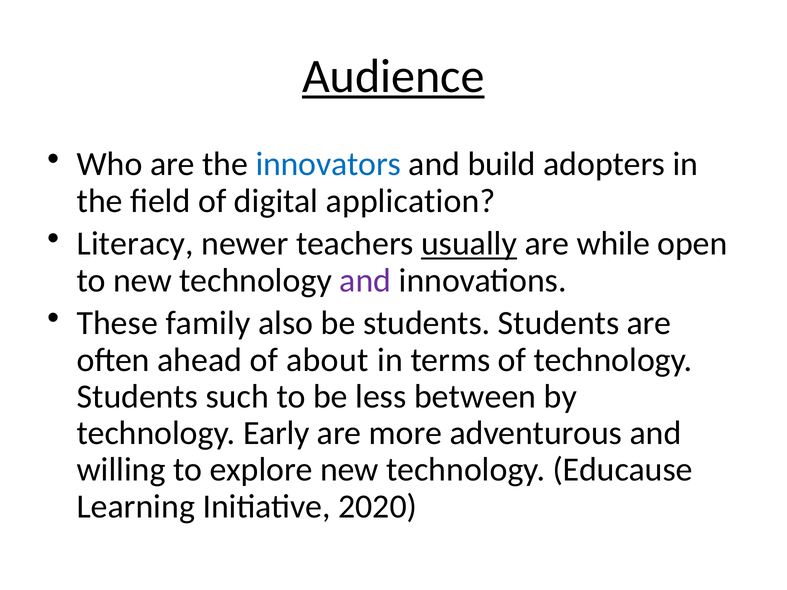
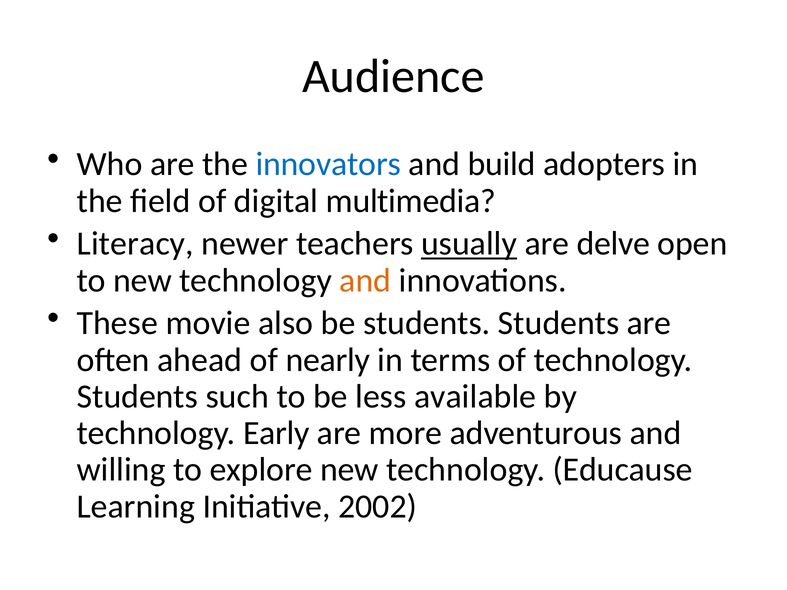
Audience underline: present -> none
application: application -> multimedia
while: while -> delve
and at (365, 281) colour: purple -> orange
family: family -> movie
about: about -> nearly
between: between -> available
2020: 2020 -> 2002
